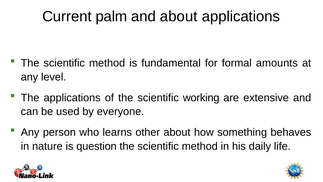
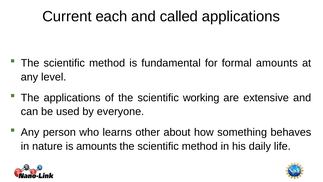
palm: palm -> each
and about: about -> called
is question: question -> amounts
